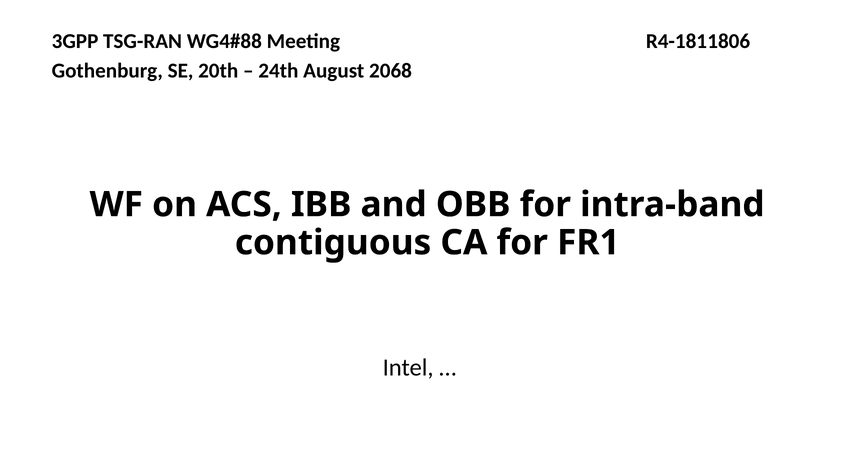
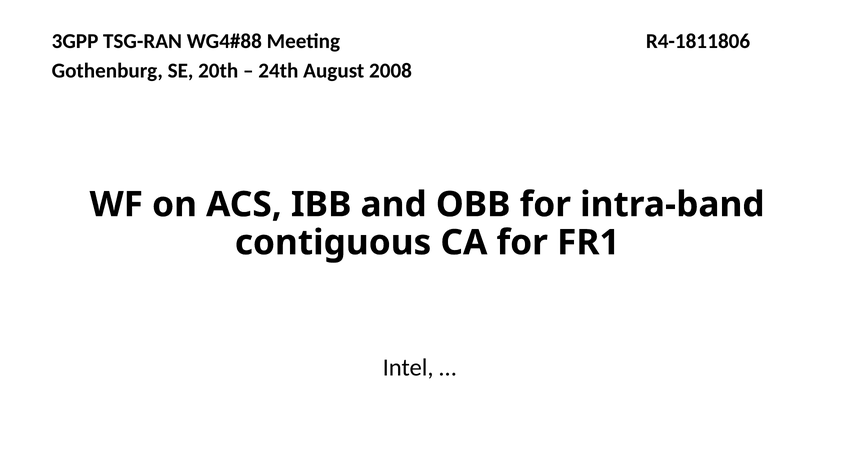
2068: 2068 -> 2008
